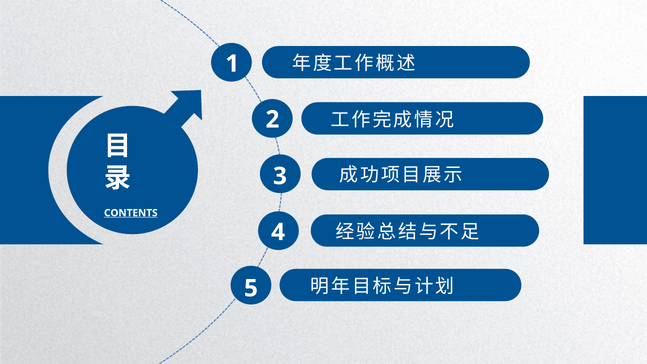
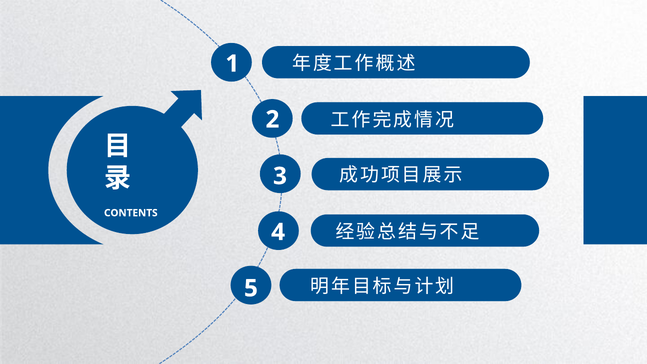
CONTENTS underline: present -> none
